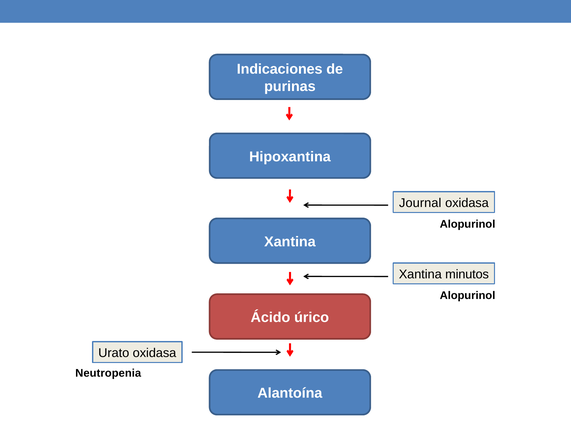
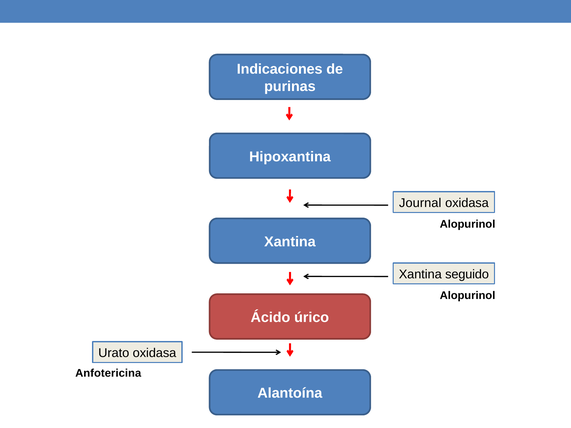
minutos: minutos -> seguido
Neutropenia: Neutropenia -> Anfotericina
